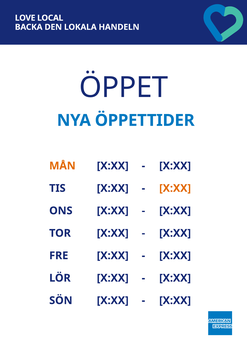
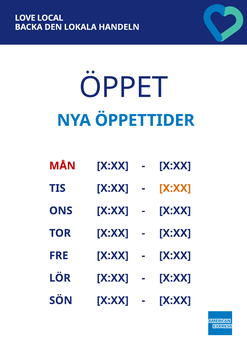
MÅN colour: orange -> red
